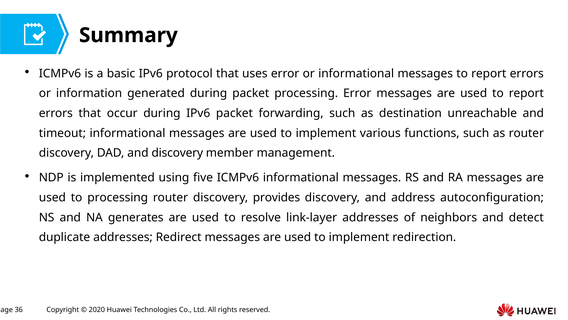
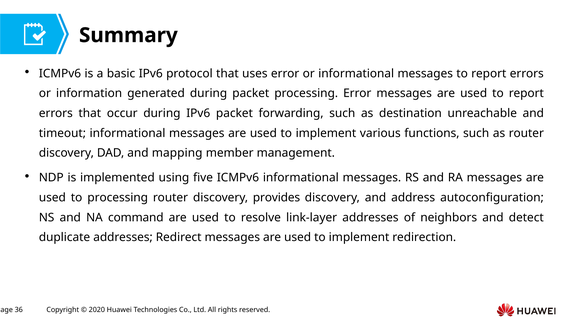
and discovery: discovery -> mapping
generates: generates -> command
